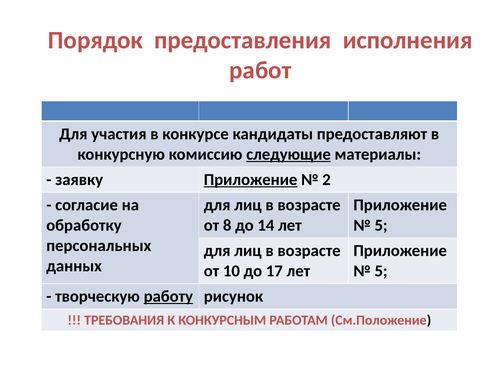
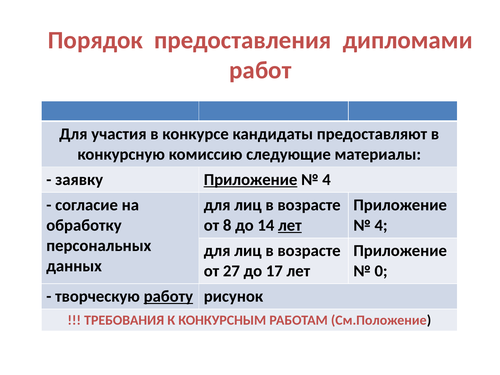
исполнения: исполнения -> дипломами
следующие underline: present -> none
2 at (326, 180): 2 -> 4
лет at (290, 225) underline: none -> present
5 at (381, 225): 5 -> 4
10: 10 -> 27
5 at (381, 271): 5 -> 0
